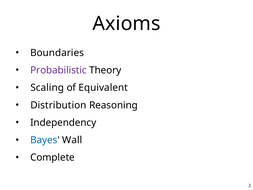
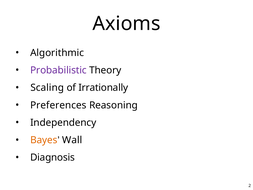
Boundaries: Boundaries -> Algorithmic
Equivalent: Equivalent -> Irrationally
Distribution: Distribution -> Preferences
Bayes colour: blue -> orange
Complete: Complete -> Diagnosis
